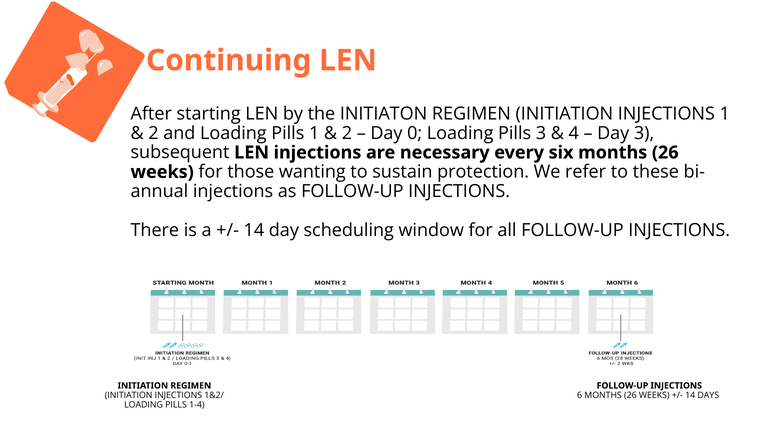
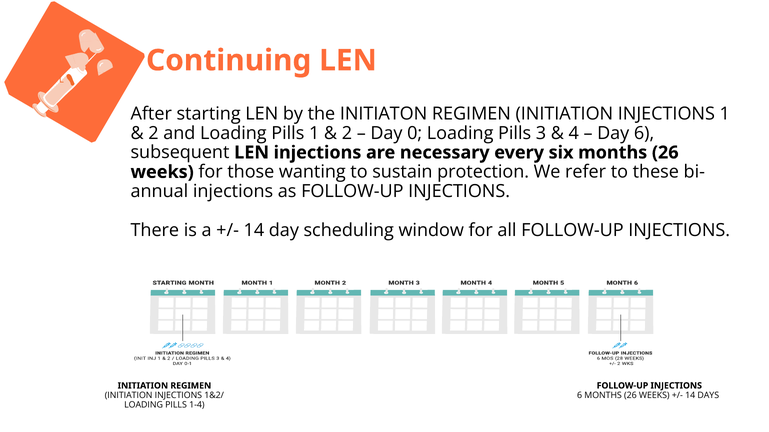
Day 3: 3 -> 6
